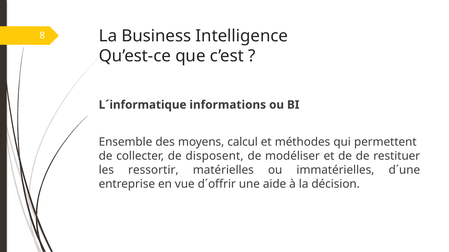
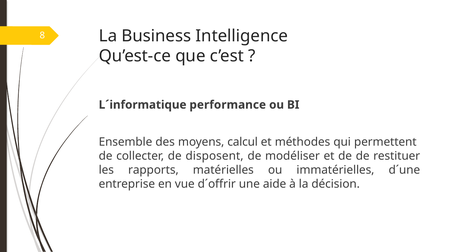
informations: informations -> performance
ressortir: ressortir -> rapports
